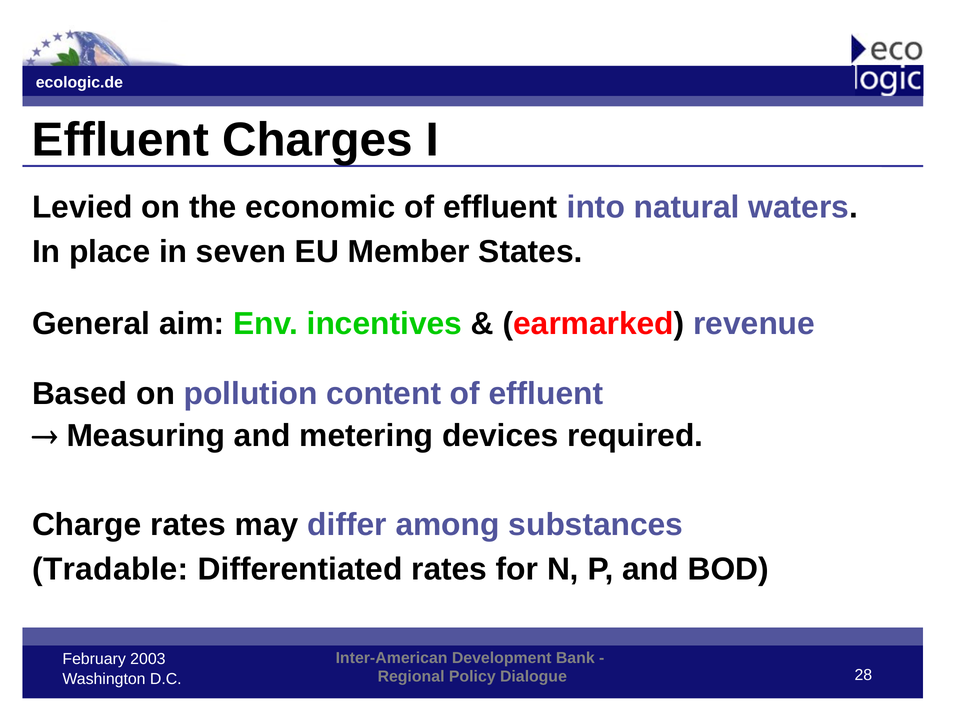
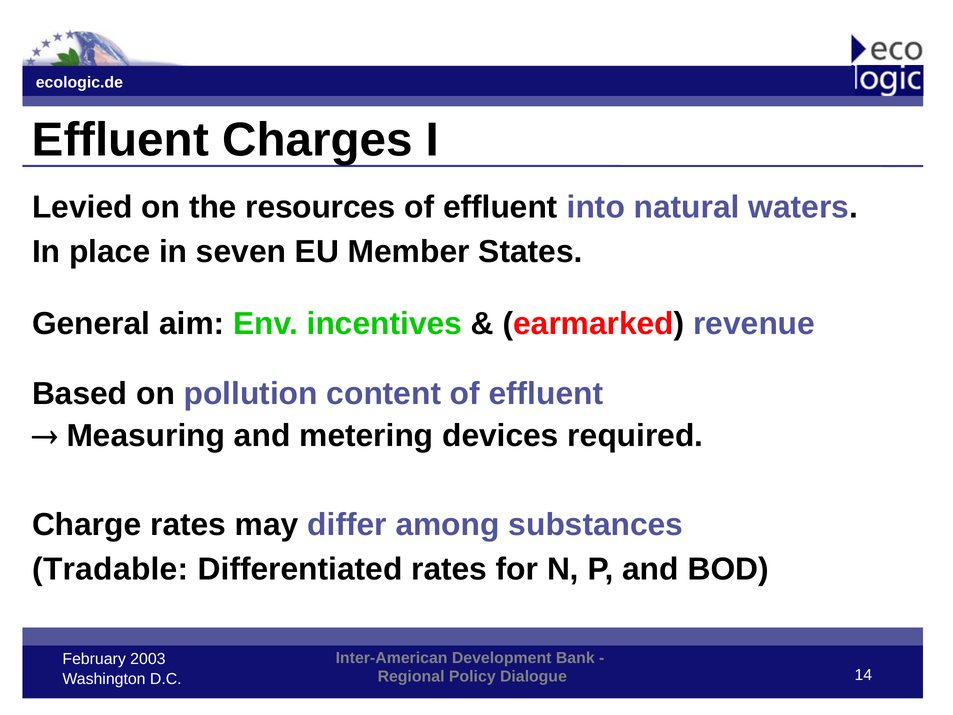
economic: economic -> resources
28: 28 -> 14
